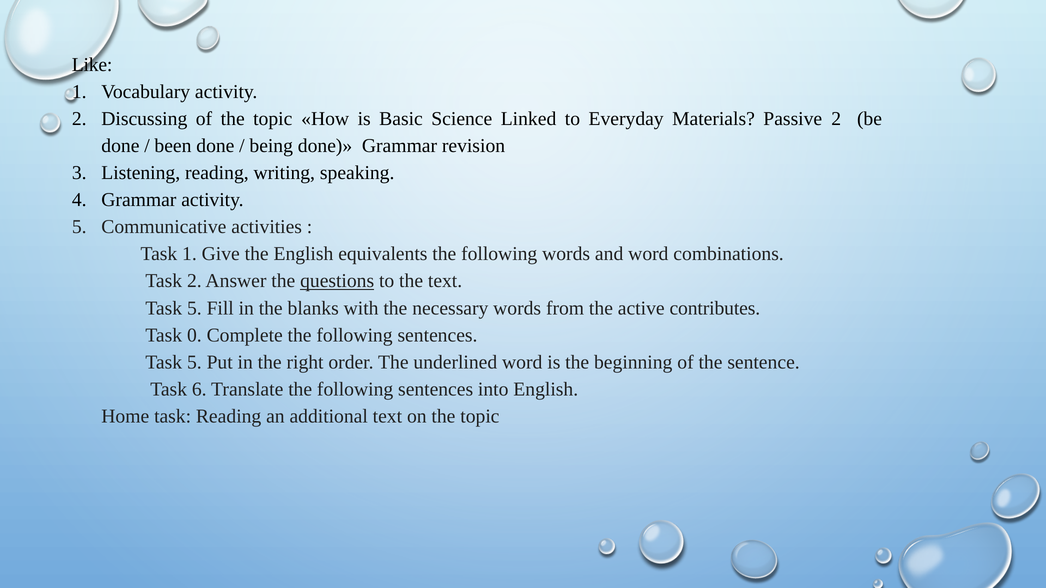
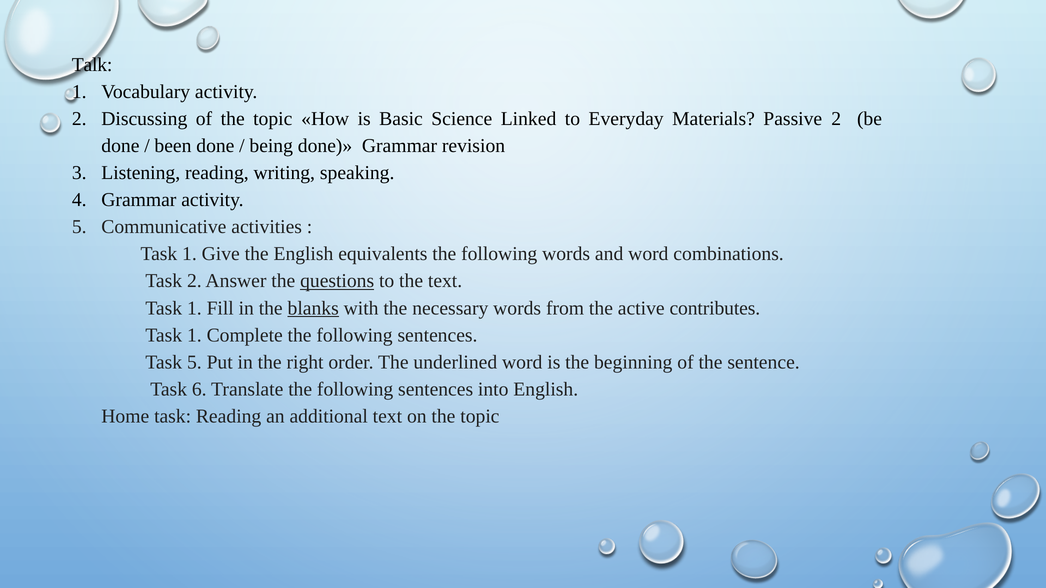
Like: Like -> Talk
5 at (194, 308): 5 -> 1
blanks underline: none -> present
0 at (194, 335): 0 -> 1
